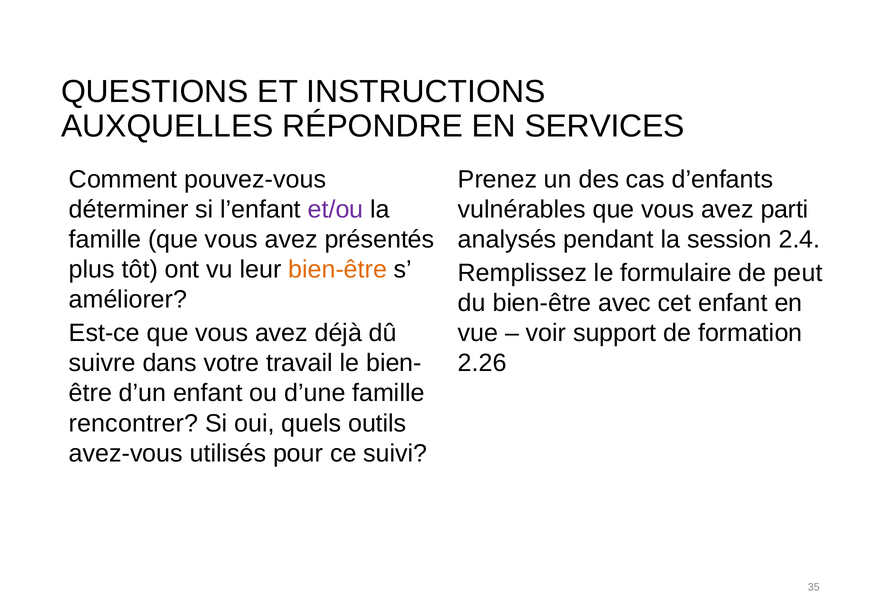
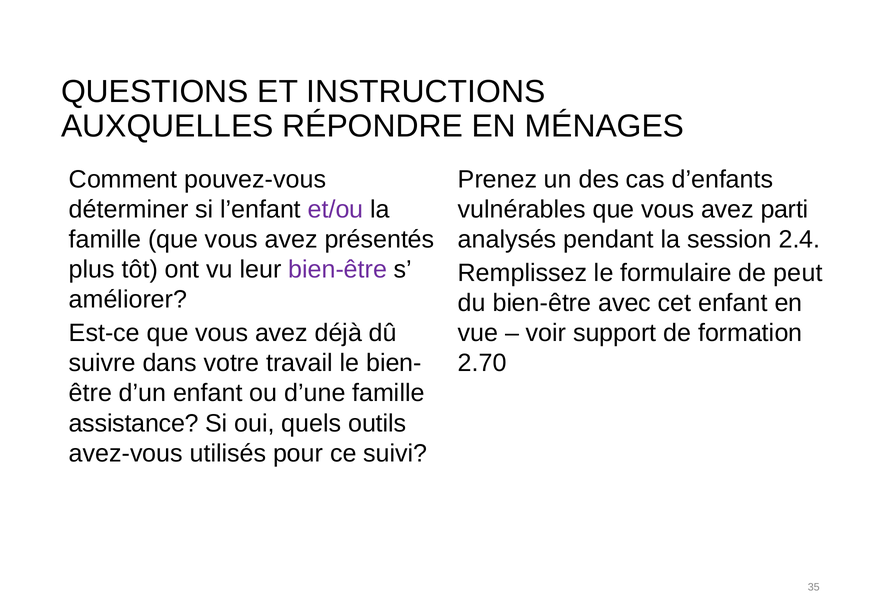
SERVICES: SERVICES -> MÉNAGES
bien-être at (338, 270) colour: orange -> purple
2.26: 2.26 -> 2.70
rencontrer: rencontrer -> assistance
